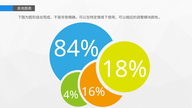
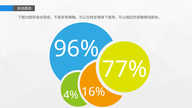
84%: 84% -> 96%
18%: 18% -> 77%
